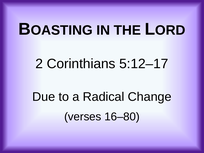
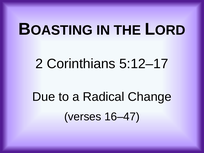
16–80: 16–80 -> 16–47
